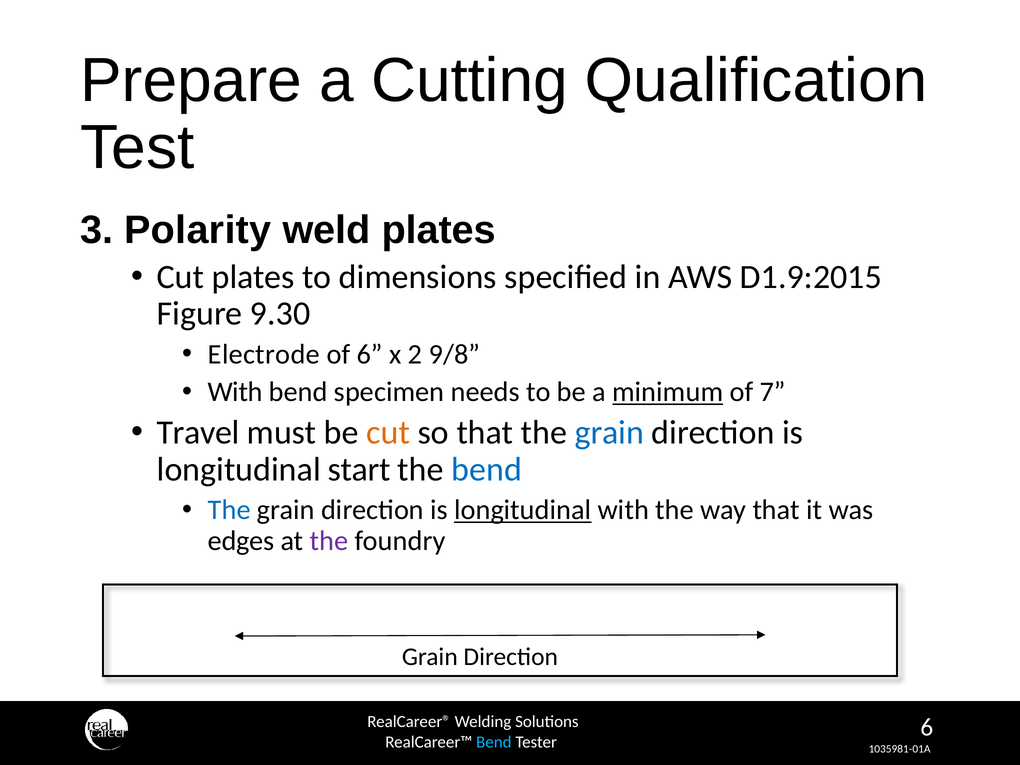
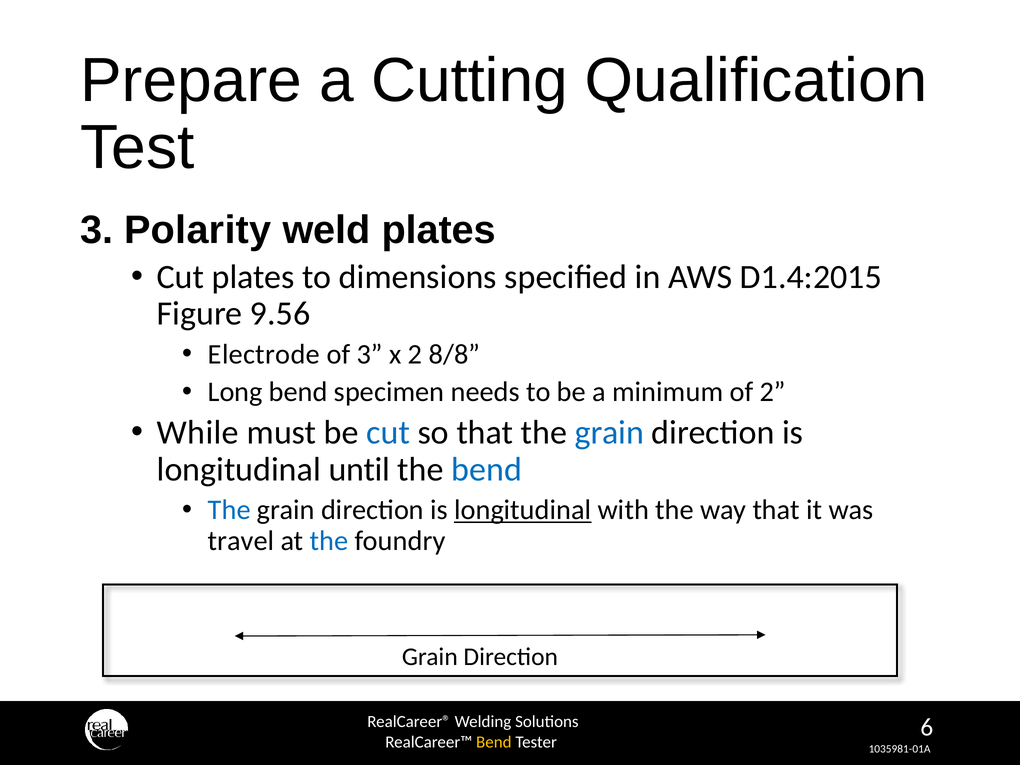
D1.9:2015: D1.9:2015 -> D1.4:2015
9.30: 9.30 -> 9.56
of 6: 6 -> 3
9/8: 9/8 -> 8/8
With at (235, 392): With -> Long
minimum underline: present -> none
of 7: 7 -> 2
Travel: Travel -> While
cut at (388, 433) colour: orange -> blue
start: start -> until
edges: edges -> travel
the at (329, 541) colour: purple -> blue
Bend at (494, 742) colour: light blue -> yellow
